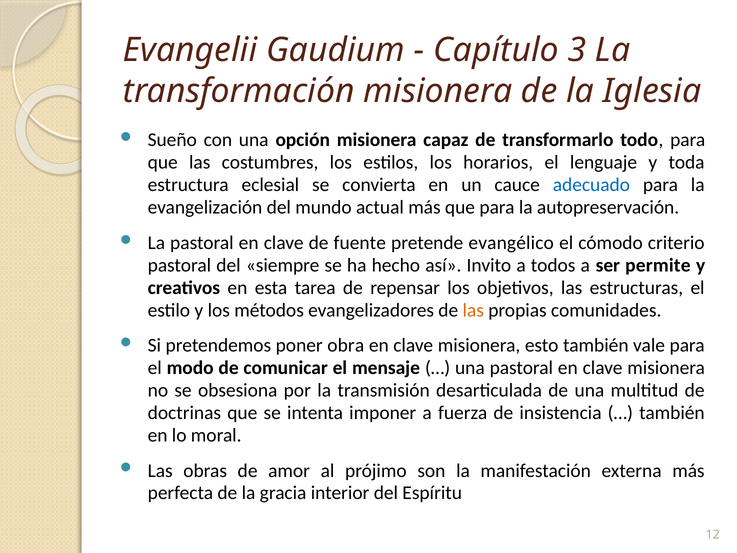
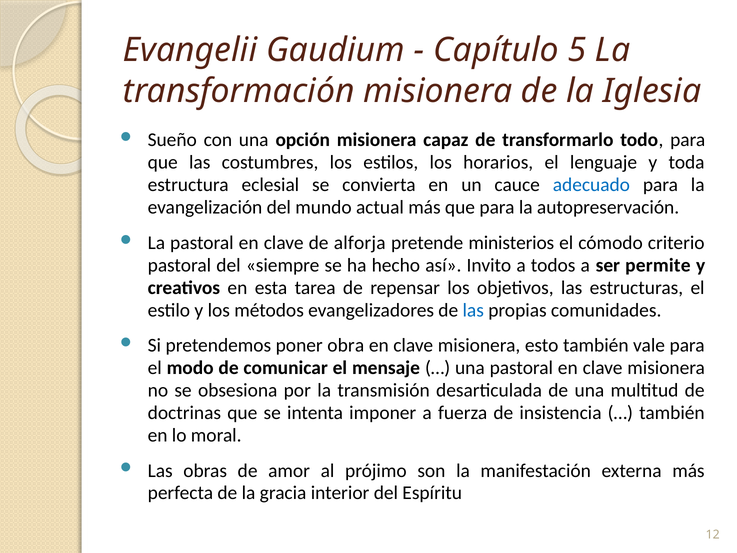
3: 3 -> 5
fuente: fuente -> alforja
evangélico: evangélico -> ministerios
las at (473, 310) colour: orange -> blue
